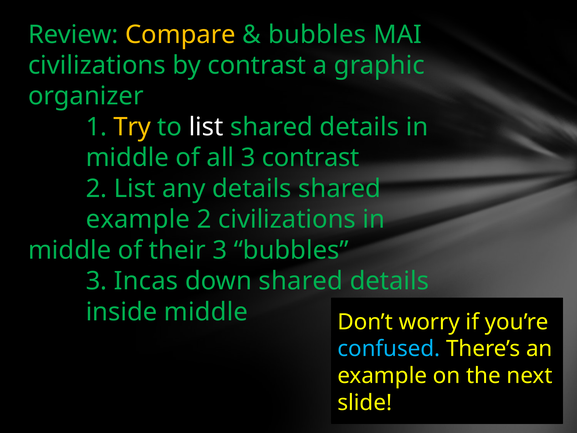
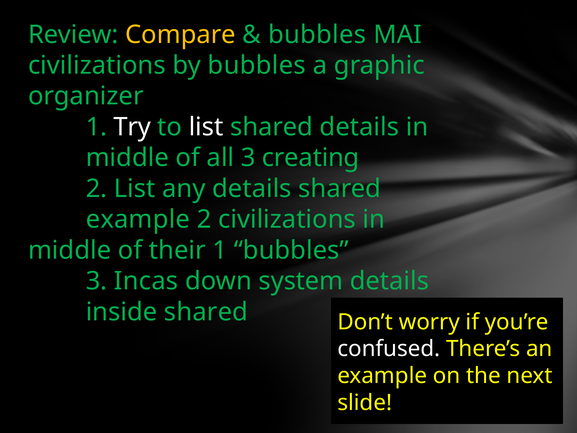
by contrast: contrast -> bubbles
Try colour: yellow -> white
3 contrast: contrast -> creating
their 3: 3 -> 1
down shared: shared -> system
inside middle: middle -> shared
confused colour: light blue -> white
